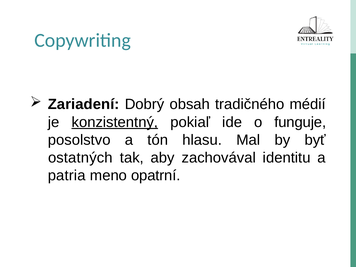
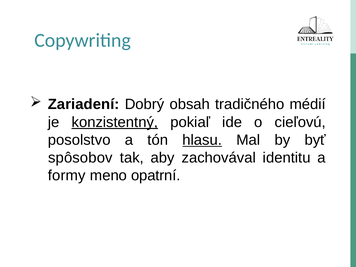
funguje: funguje -> cieľovú
hlasu underline: none -> present
ostatných: ostatných -> spôsobov
patria: patria -> formy
